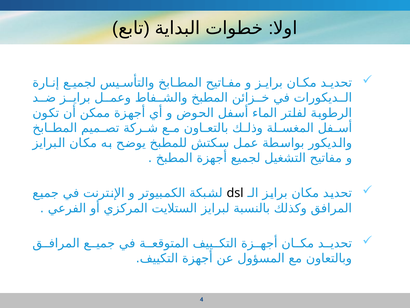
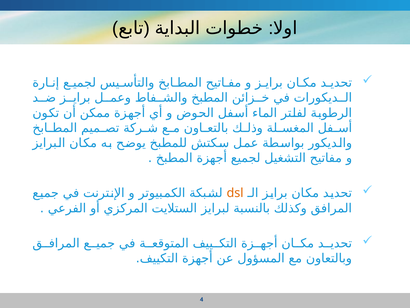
dsl colour: black -> orange
